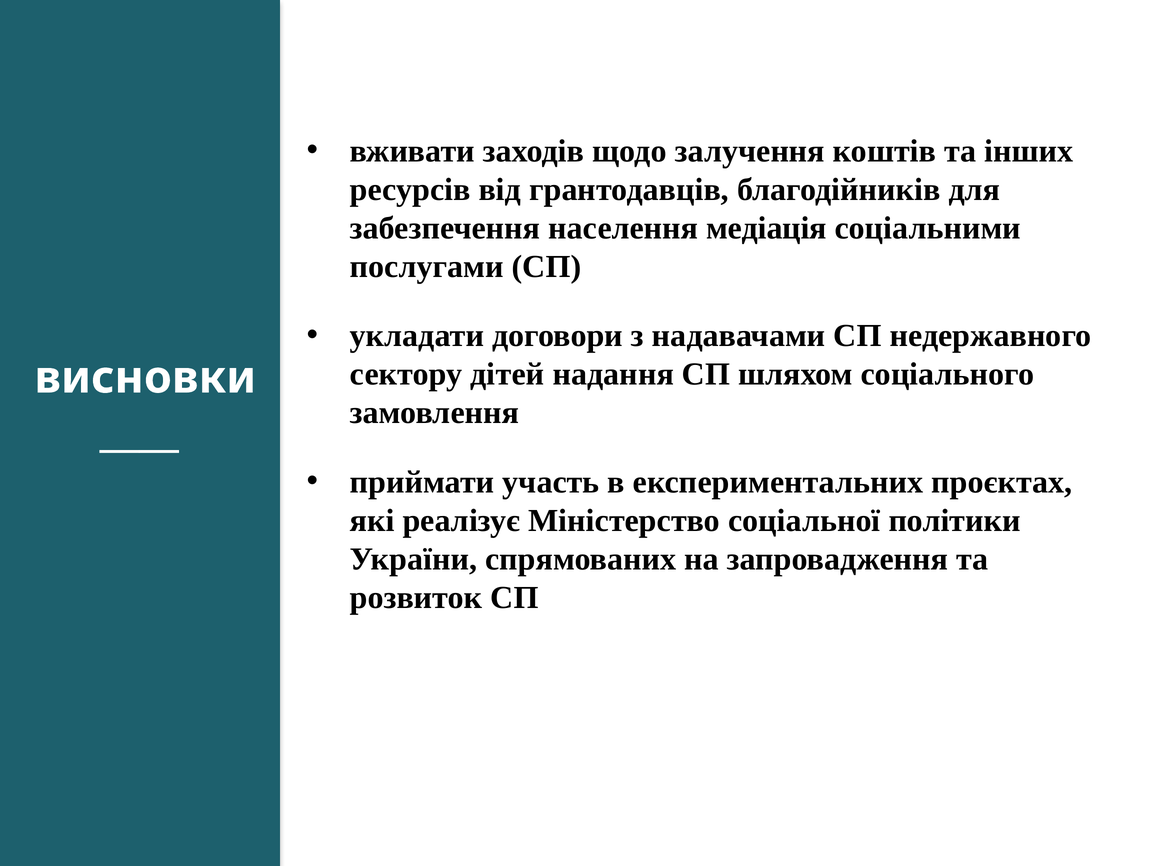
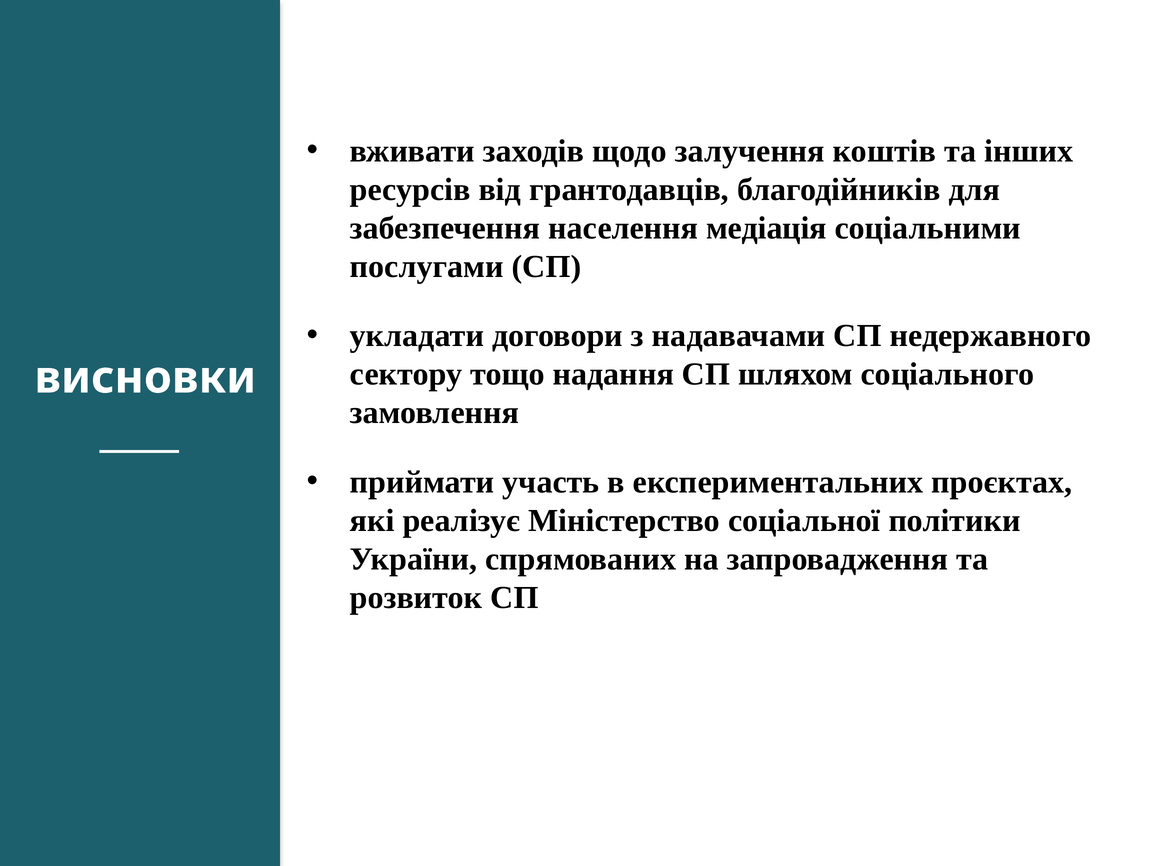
дітей: дітей -> тощо
